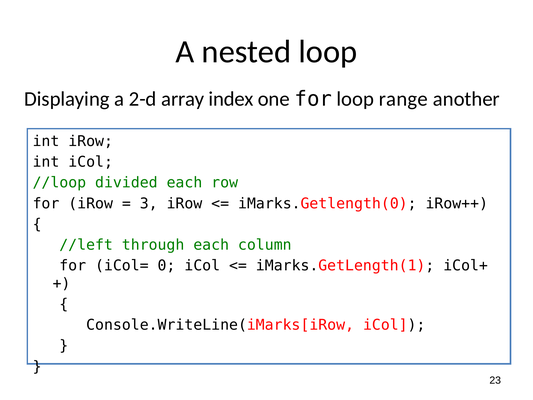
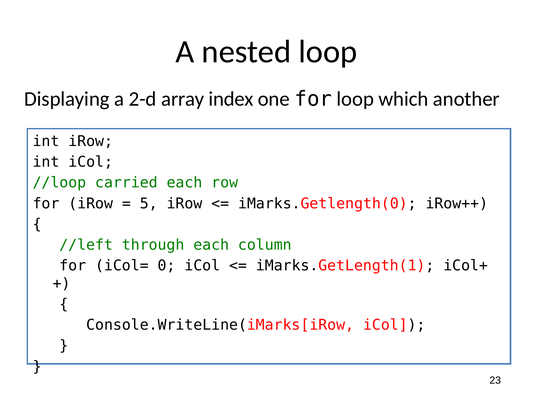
range: range -> which
divided: divided -> carried
3: 3 -> 5
